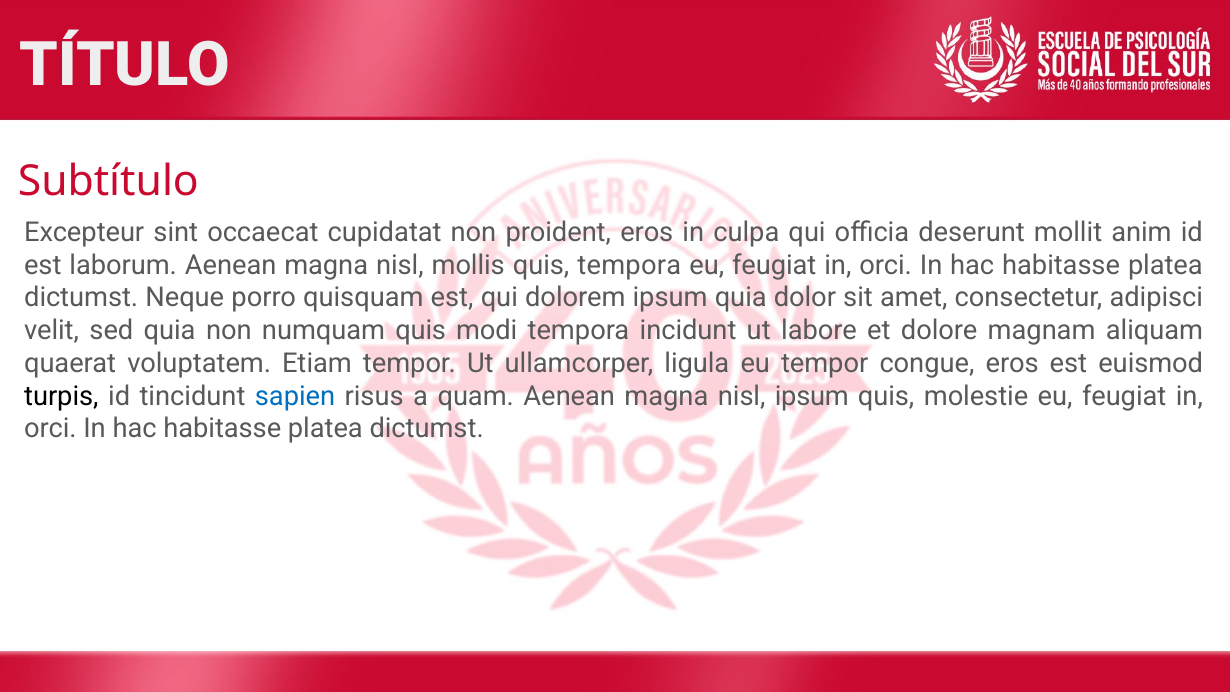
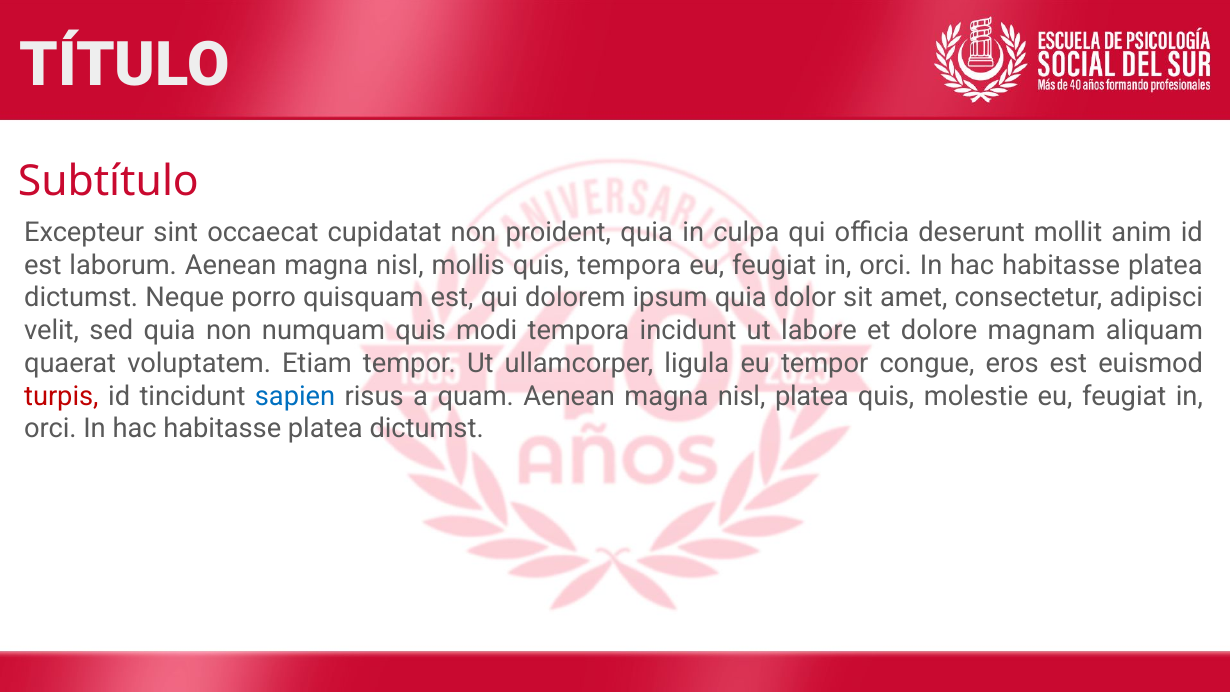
proident eros: eros -> quia
turpis colour: black -> red
nisl ipsum: ipsum -> platea
